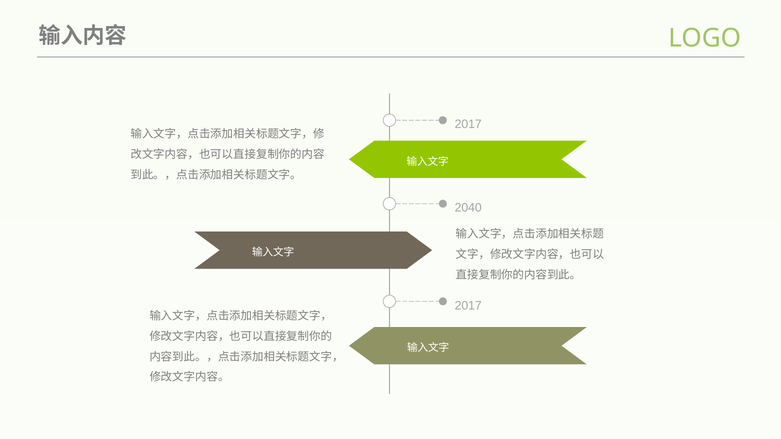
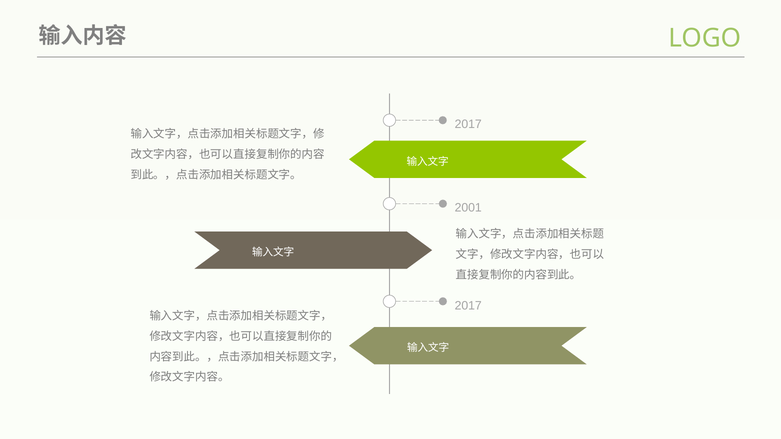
2040: 2040 -> 2001
